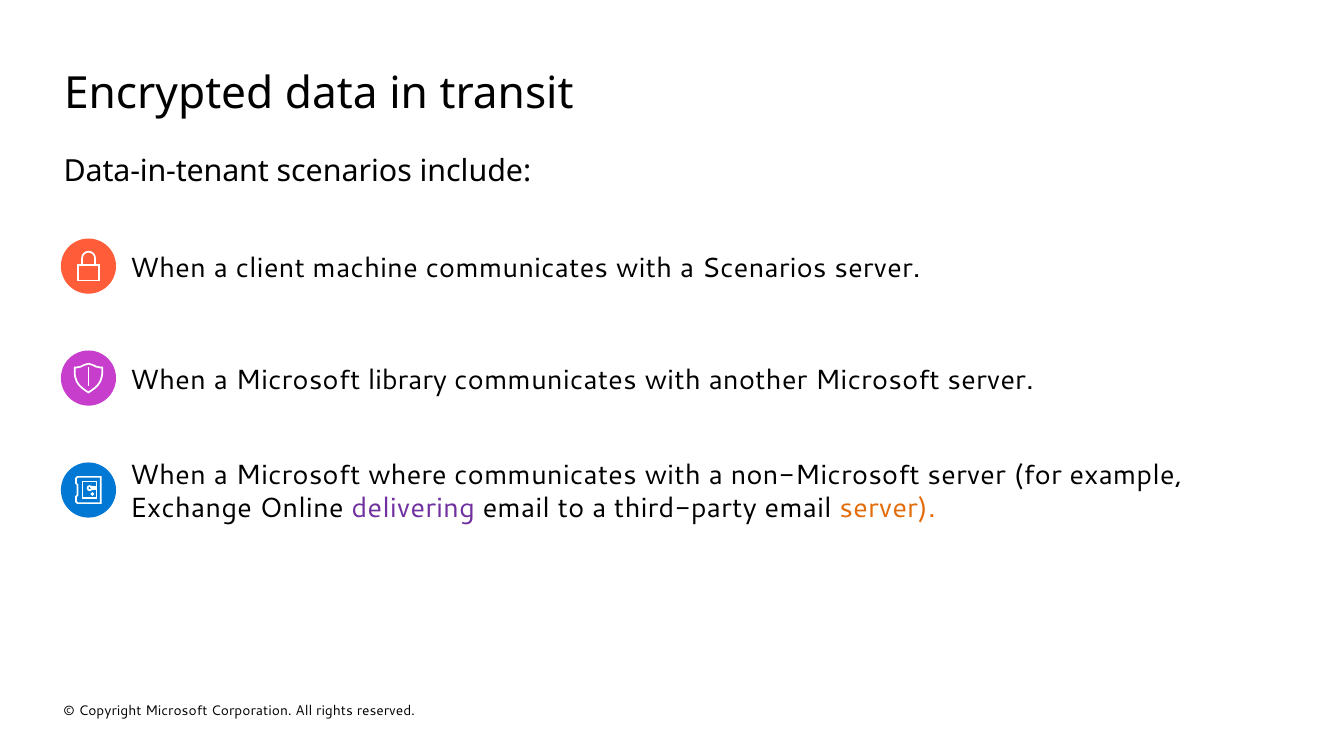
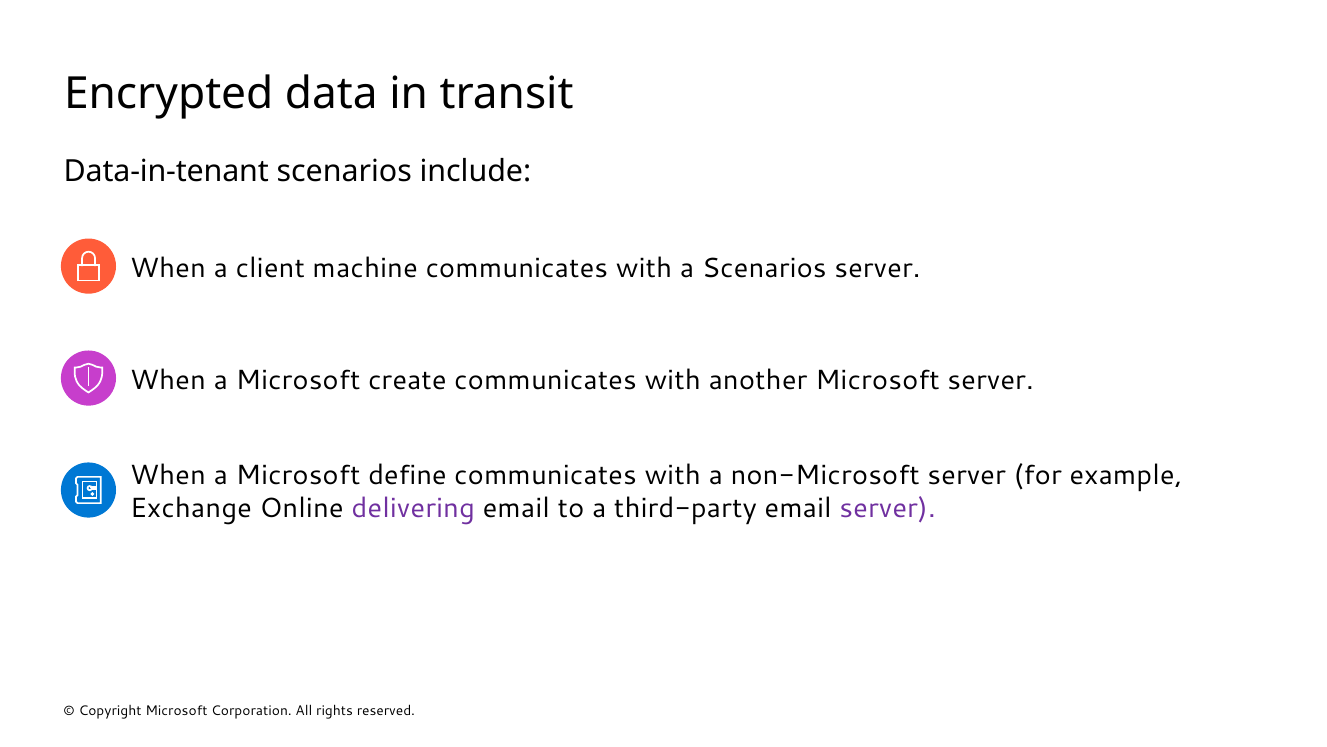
library: library -> create
where: where -> define
server at (888, 508) colour: orange -> purple
